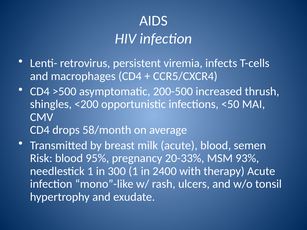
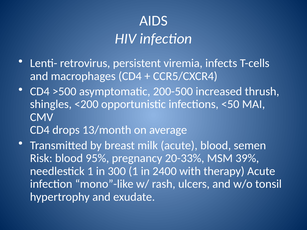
58/month: 58/month -> 13/month
93%: 93% -> 39%
